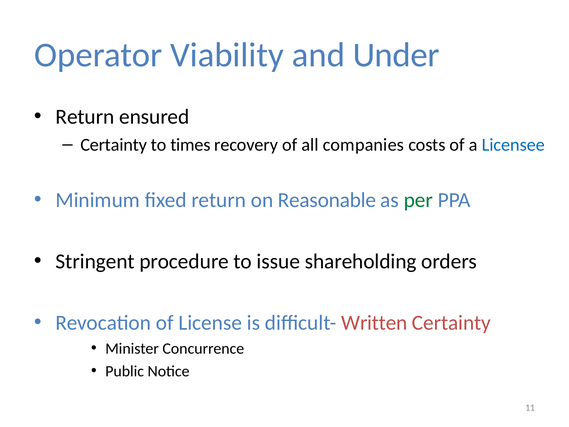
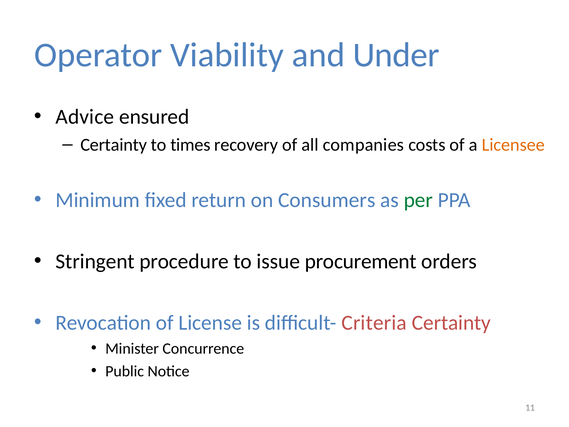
Return at (85, 117): Return -> Advice
Licensee colour: blue -> orange
Reasonable: Reasonable -> Consumers
shareholding: shareholding -> procurement
Written: Written -> Criteria
